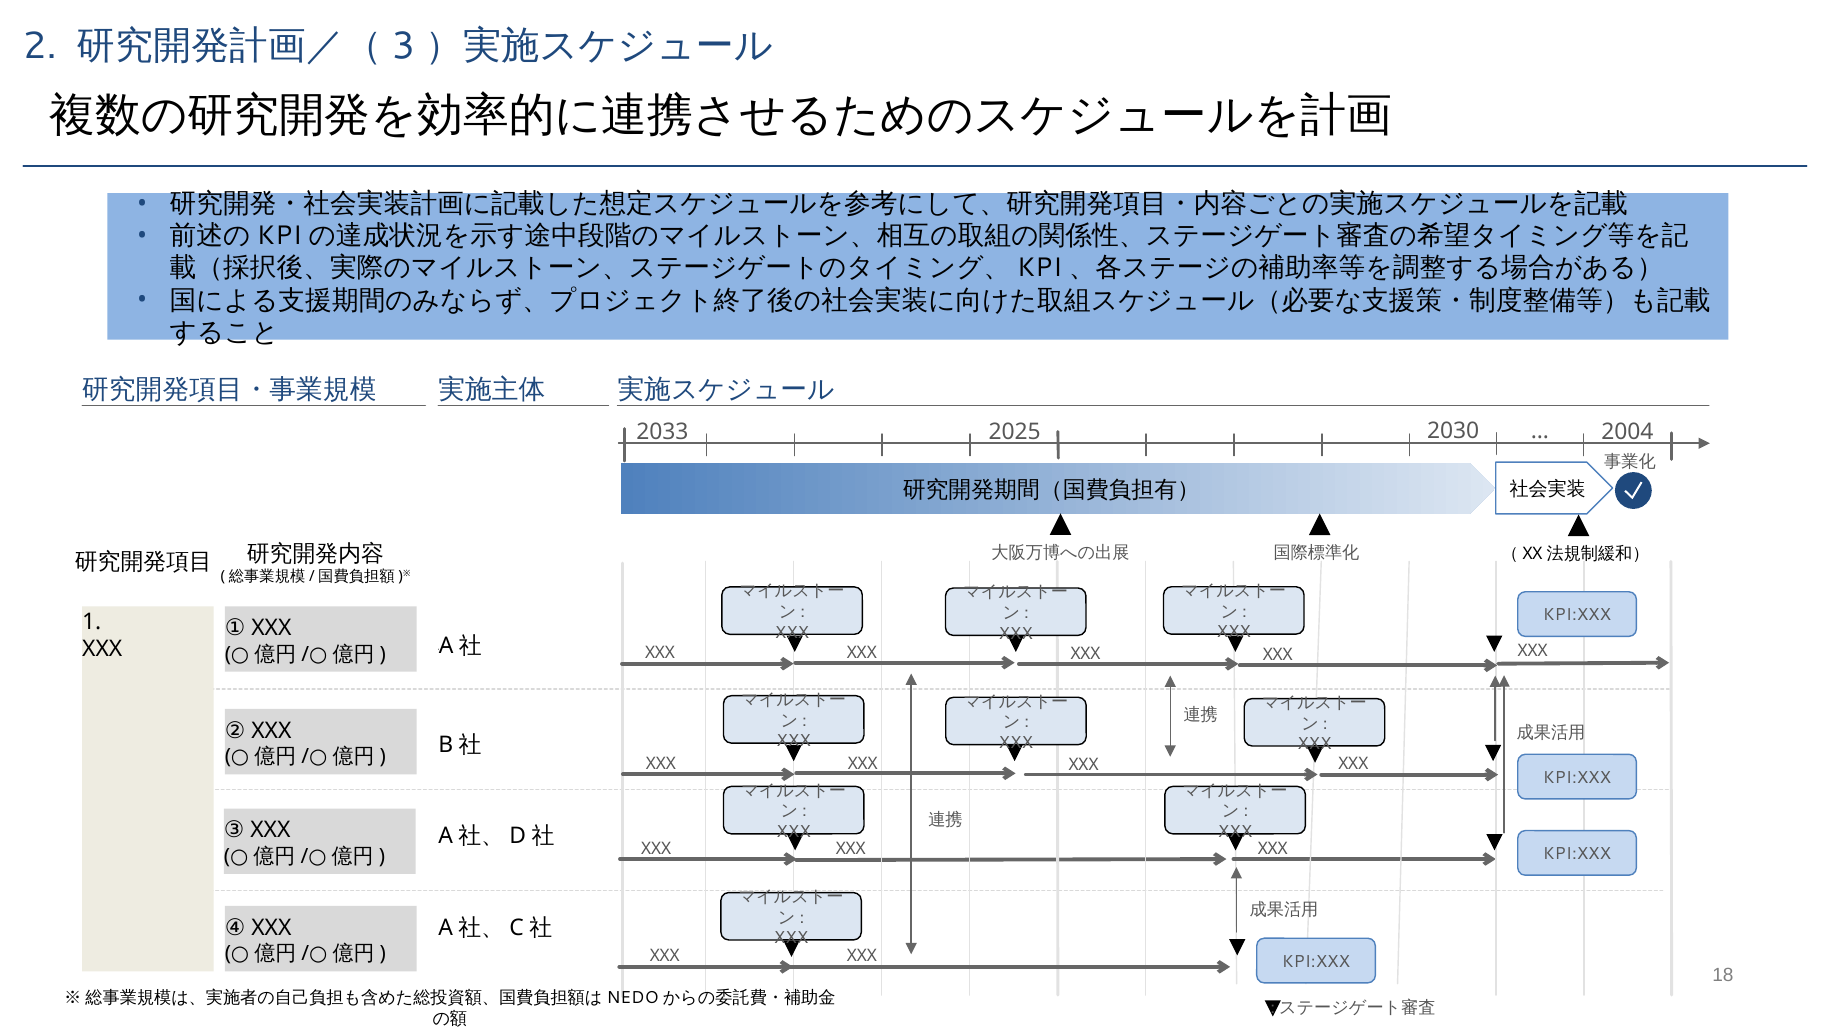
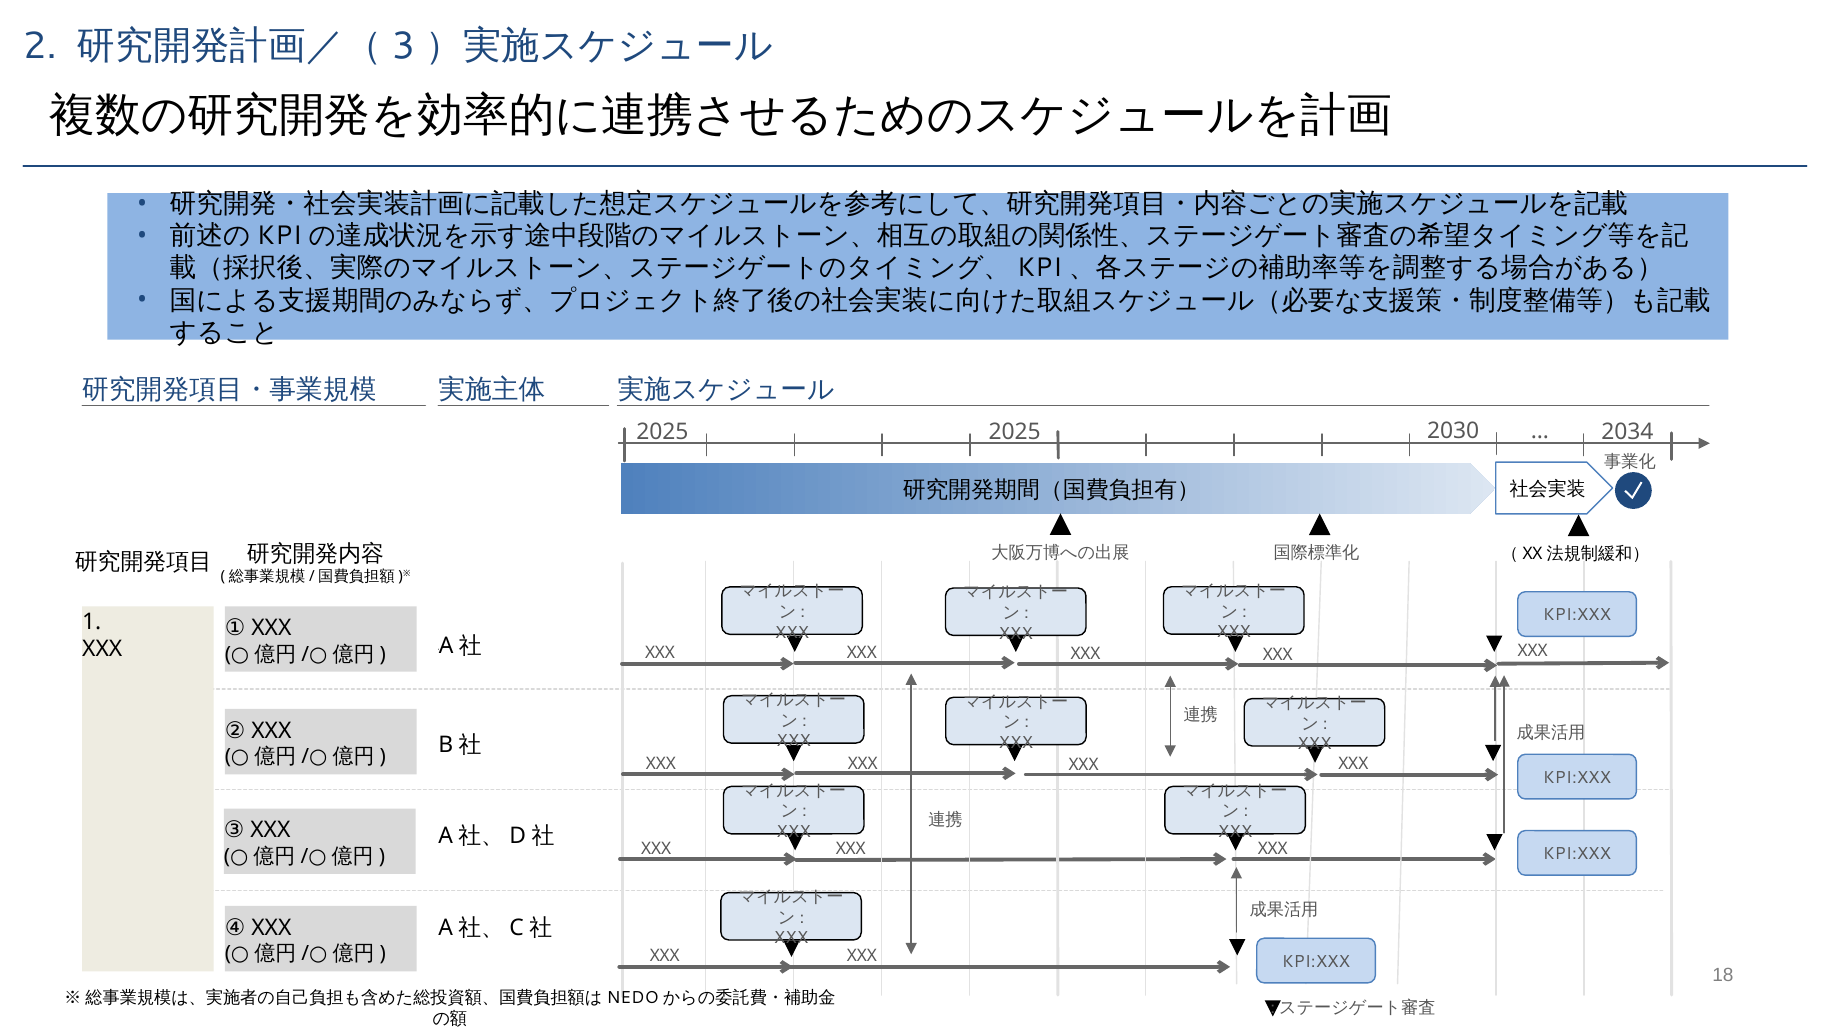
2033 at (662, 432): 2033 -> 2025
2004: 2004 -> 2034
